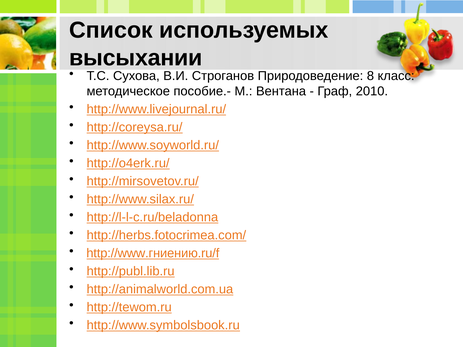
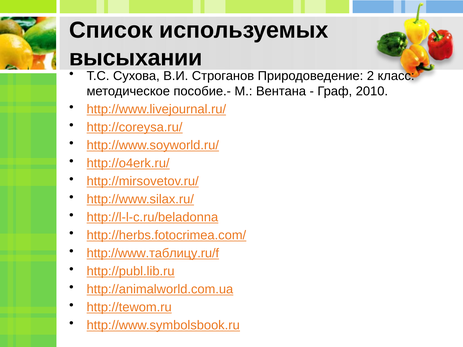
8: 8 -> 2
http://www.гниению.ru/f: http://www.гниению.ru/f -> http://www.таблицу.ru/f
